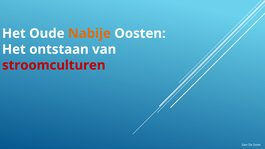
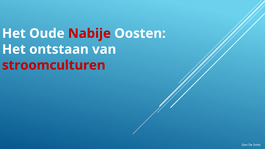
Nabije colour: orange -> red
